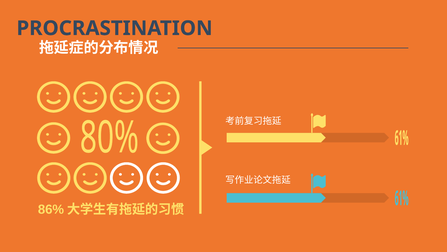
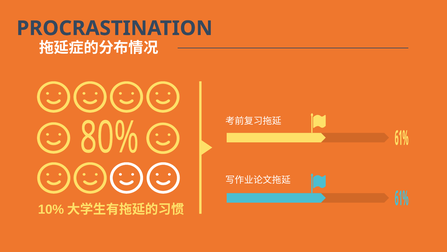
86%: 86% -> 10%
